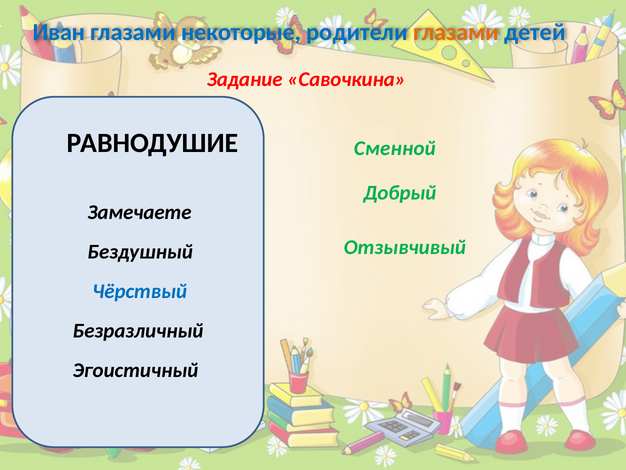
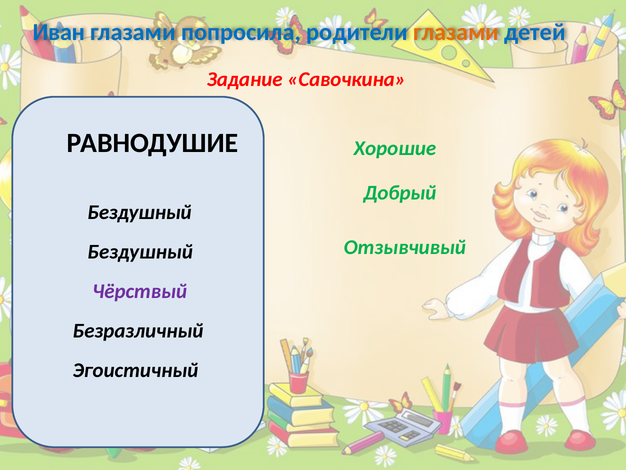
некоторые: некоторые -> попросила
Сменной: Сменной -> Хорошие
Замечаете at (139, 212): Замечаете -> Бездушный
Чёрствый colour: blue -> purple
